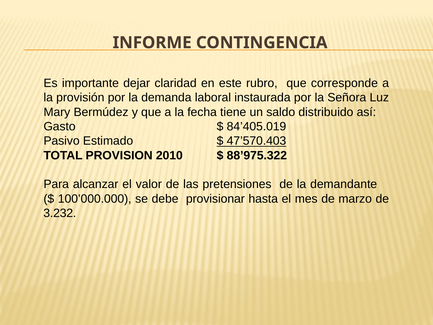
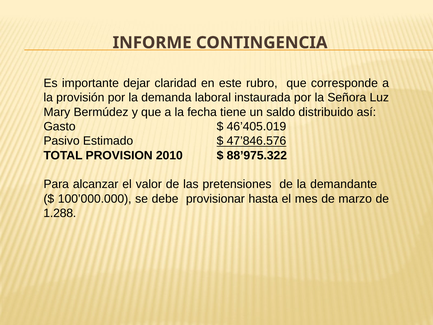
84’405.019: 84’405.019 -> 46’405.019
47’570.403: 47’570.403 -> 47’846.576
3.232: 3.232 -> 1.288
